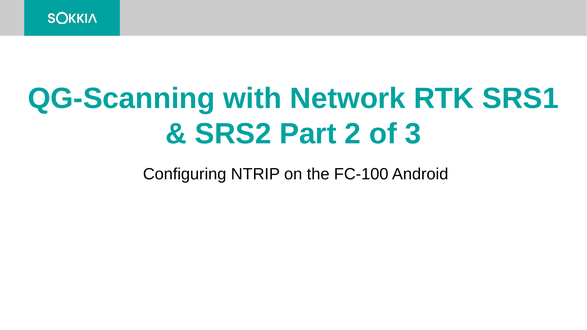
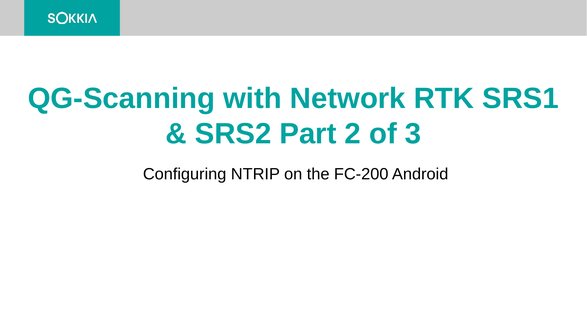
FC-100: FC-100 -> FC-200
